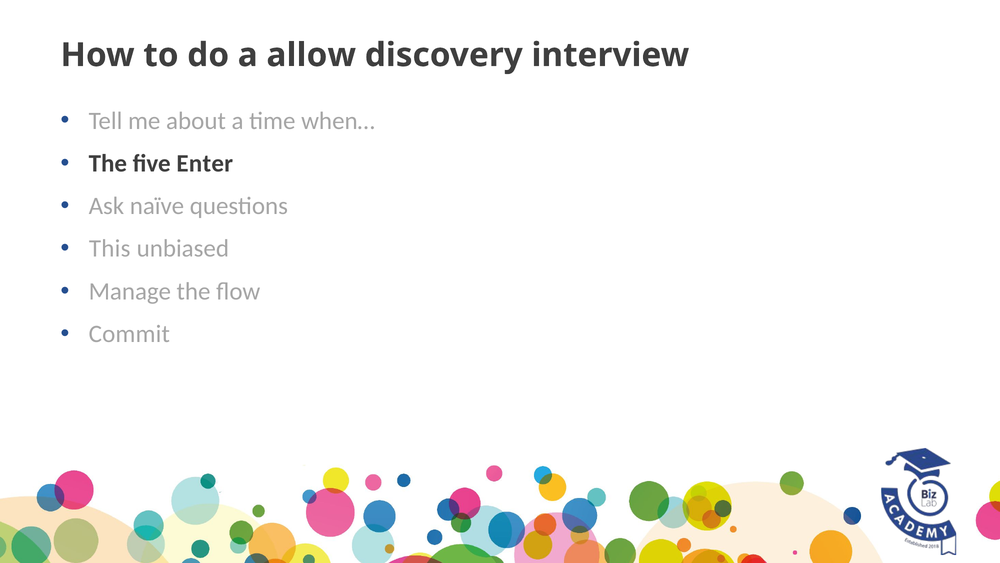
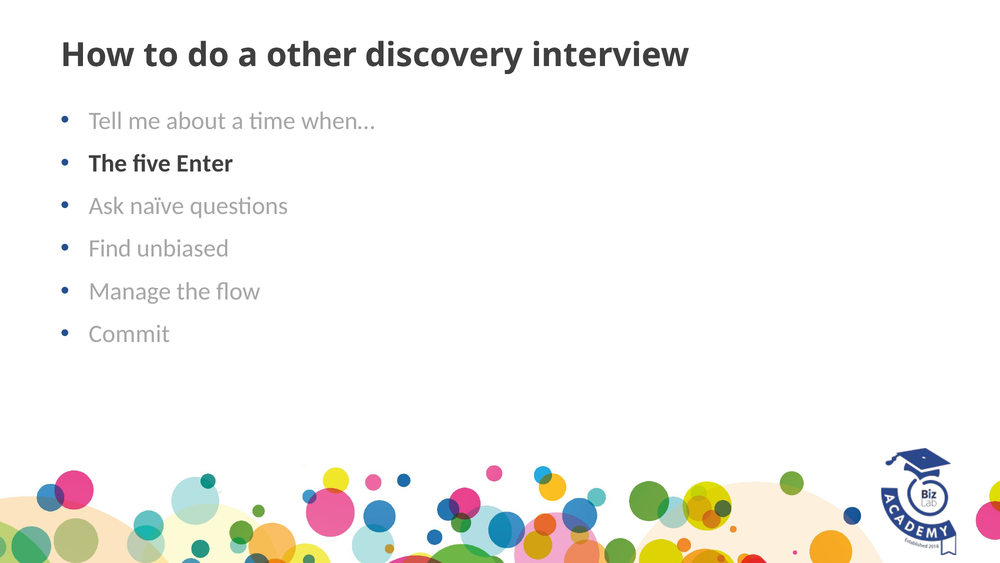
allow: allow -> other
This: This -> Find
